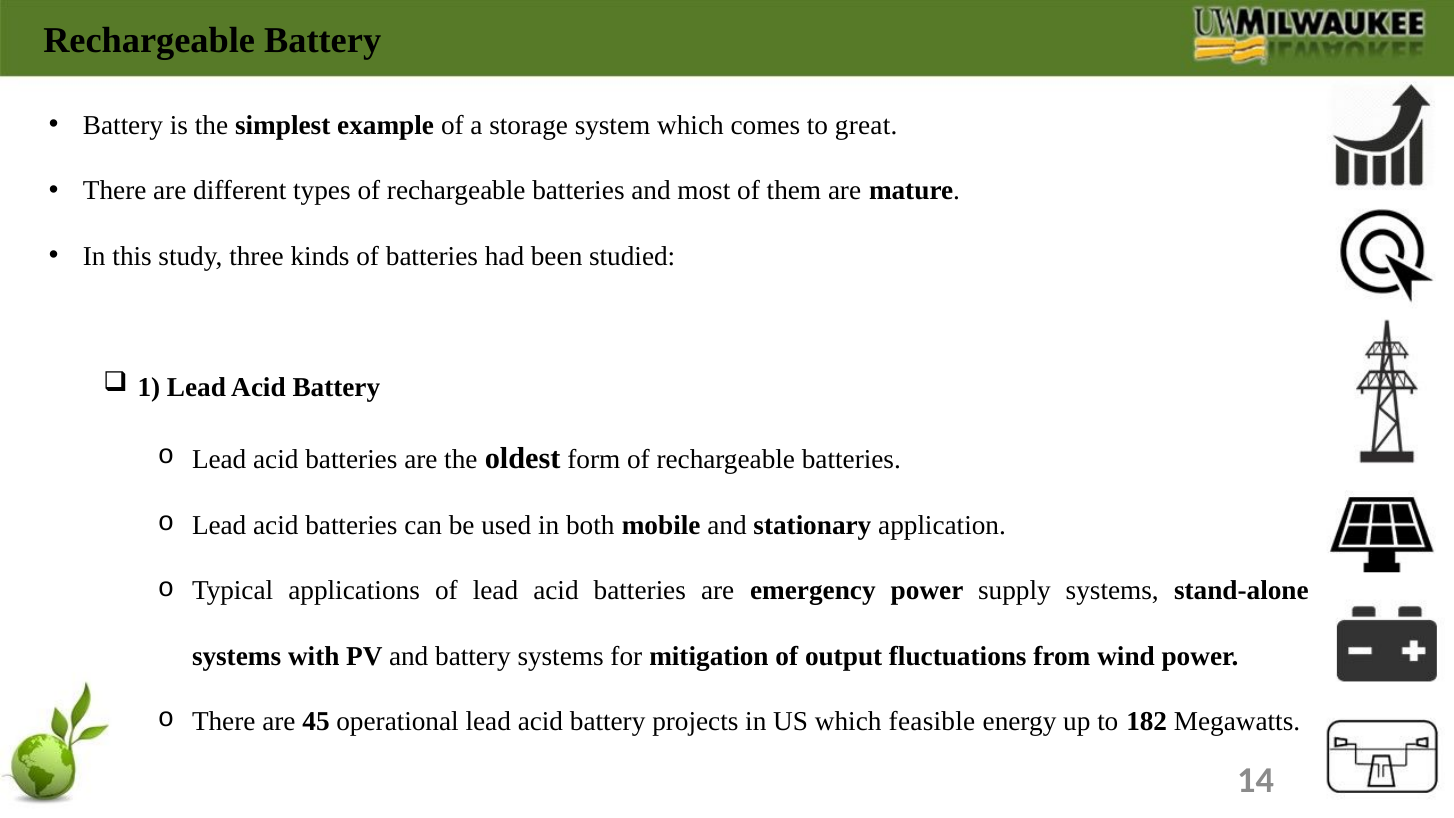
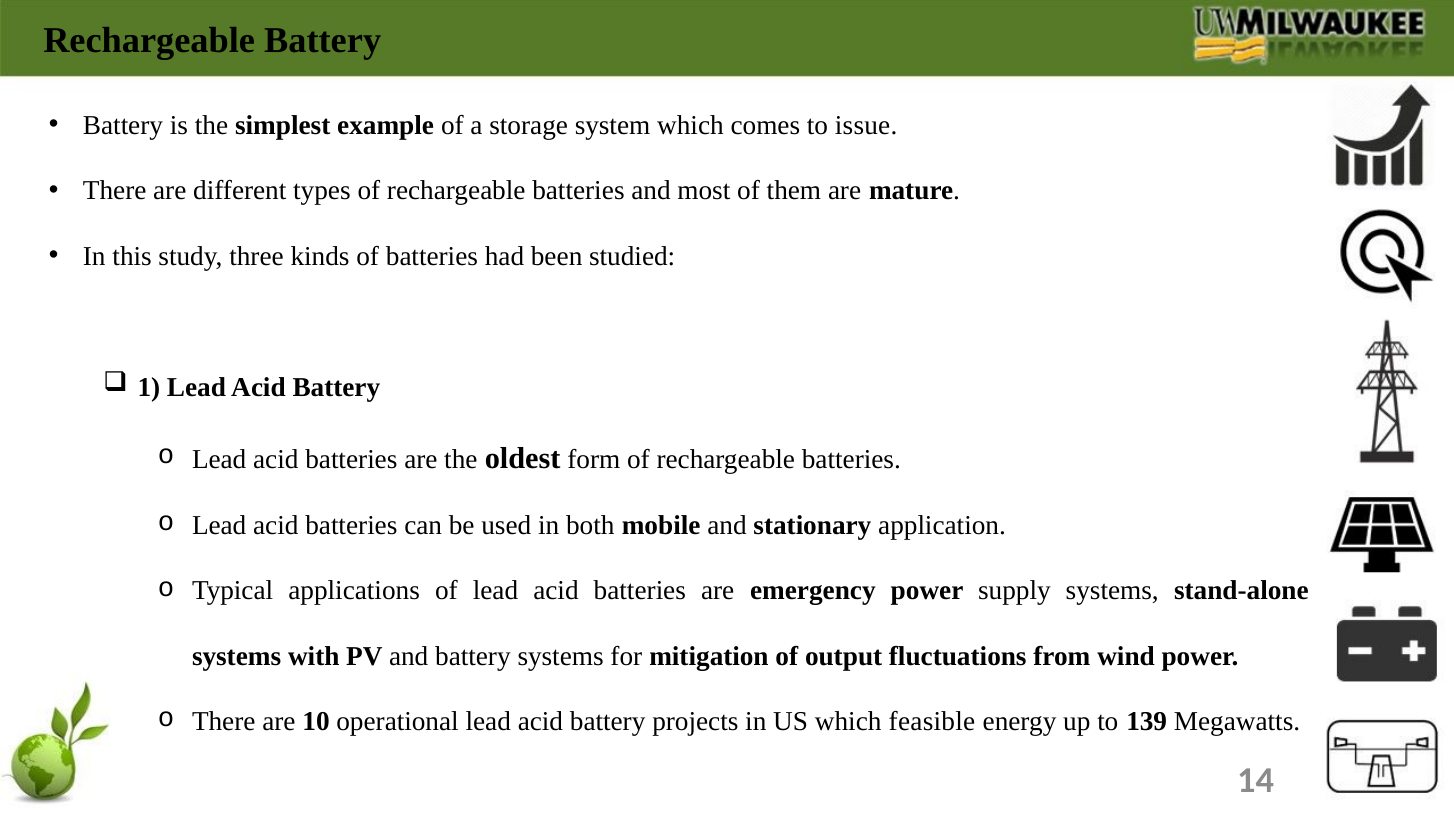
great: great -> issue
45: 45 -> 10
182: 182 -> 139
